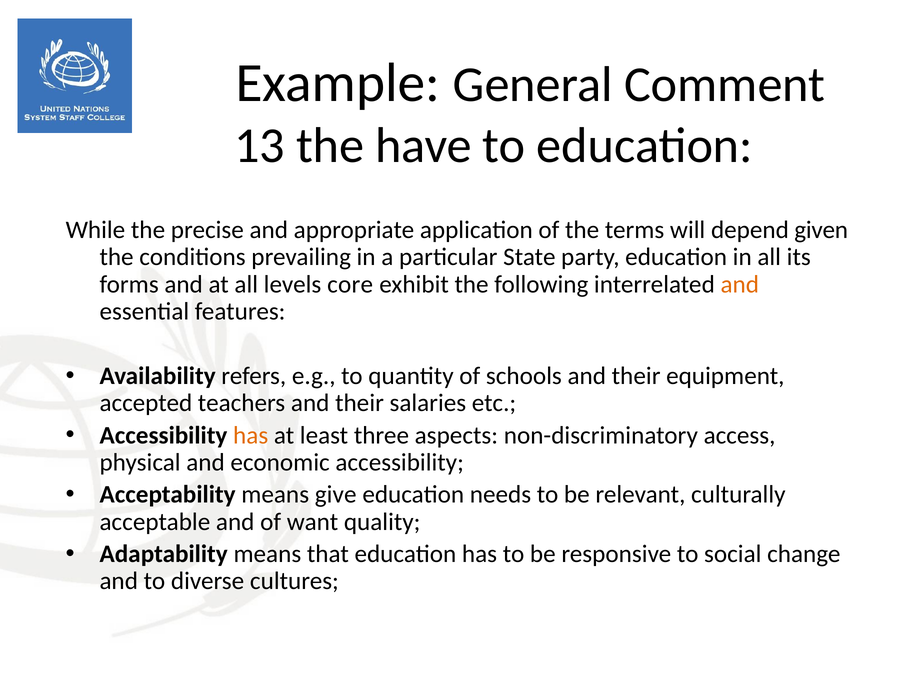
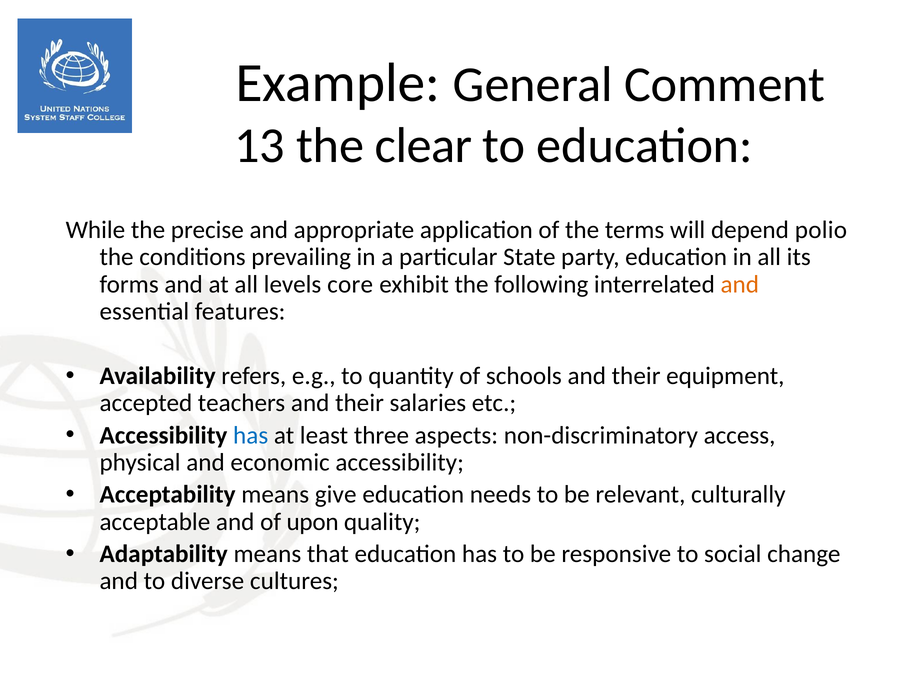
have: have -> clear
given: given -> polio
has at (251, 435) colour: orange -> blue
want: want -> upon
